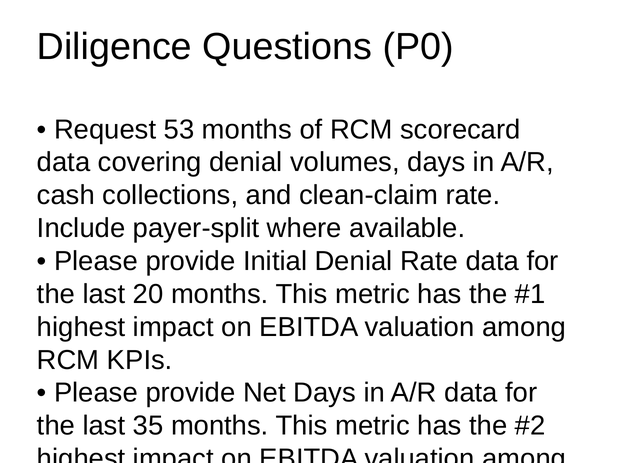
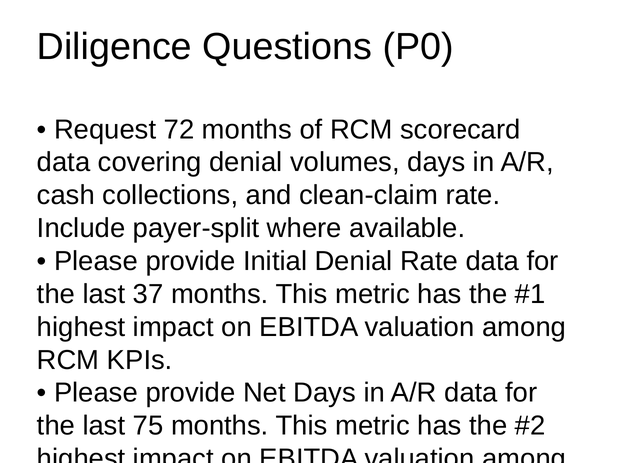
53: 53 -> 72
20: 20 -> 37
35: 35 -> 75
